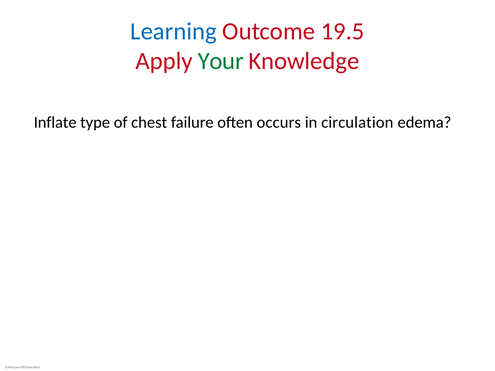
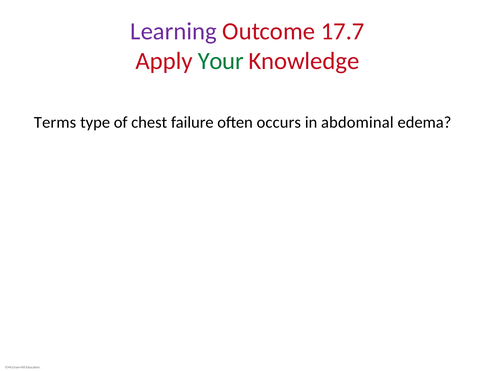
Learning colour: blue -> purple
19.5: 19.5 -> 17.7
Inflate: Inflate -> Terms
circulation: circulation -> abdominal
